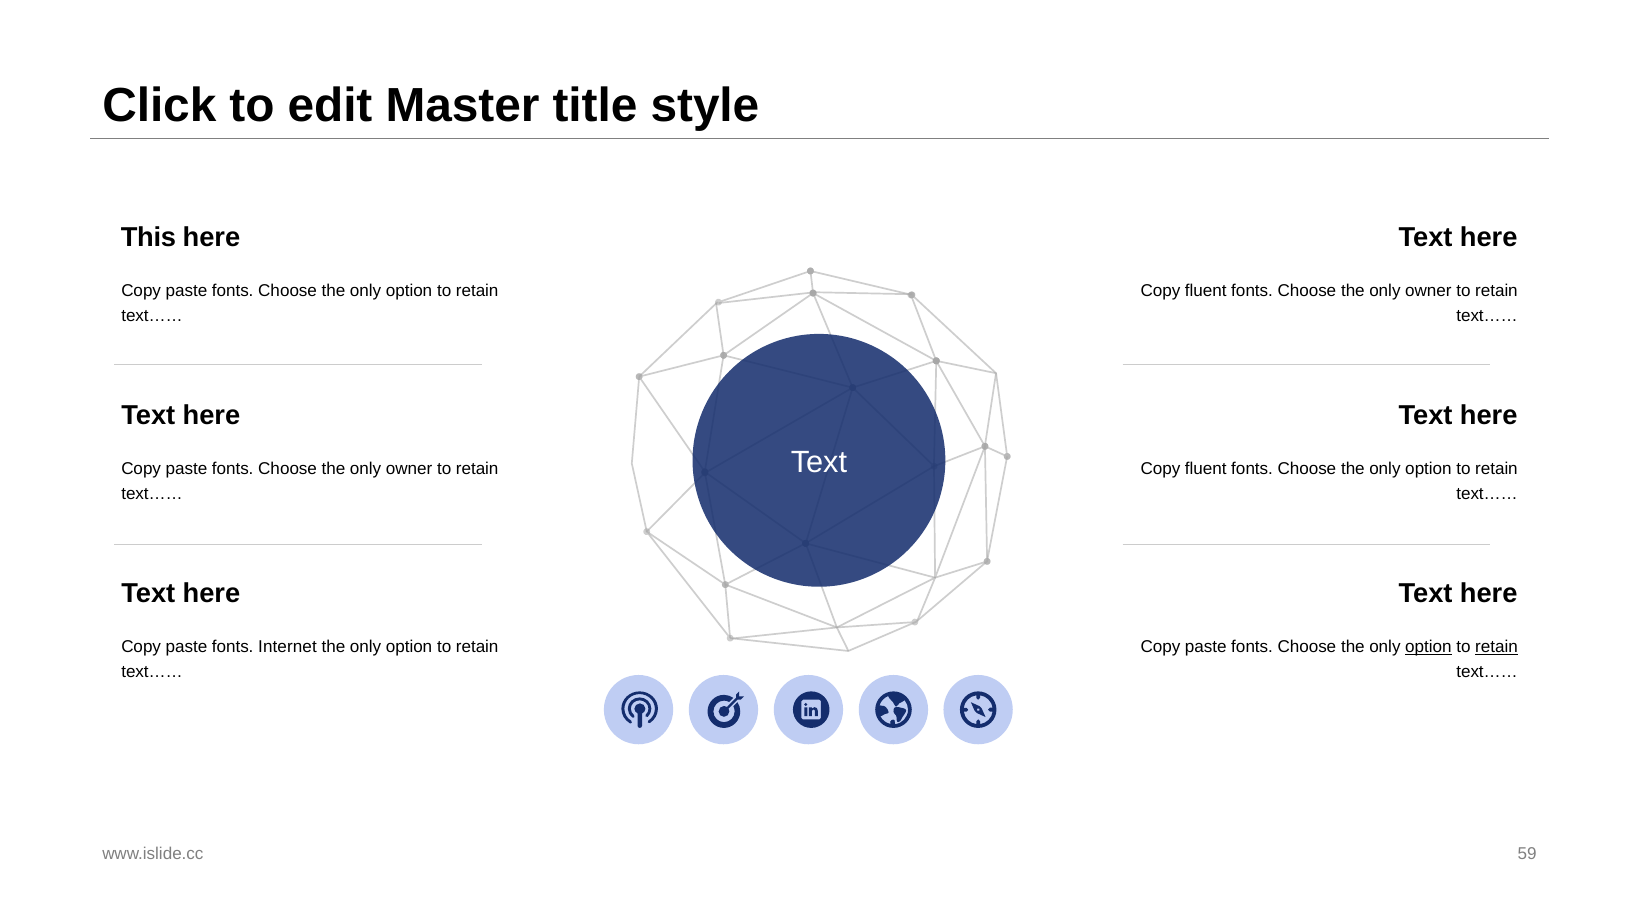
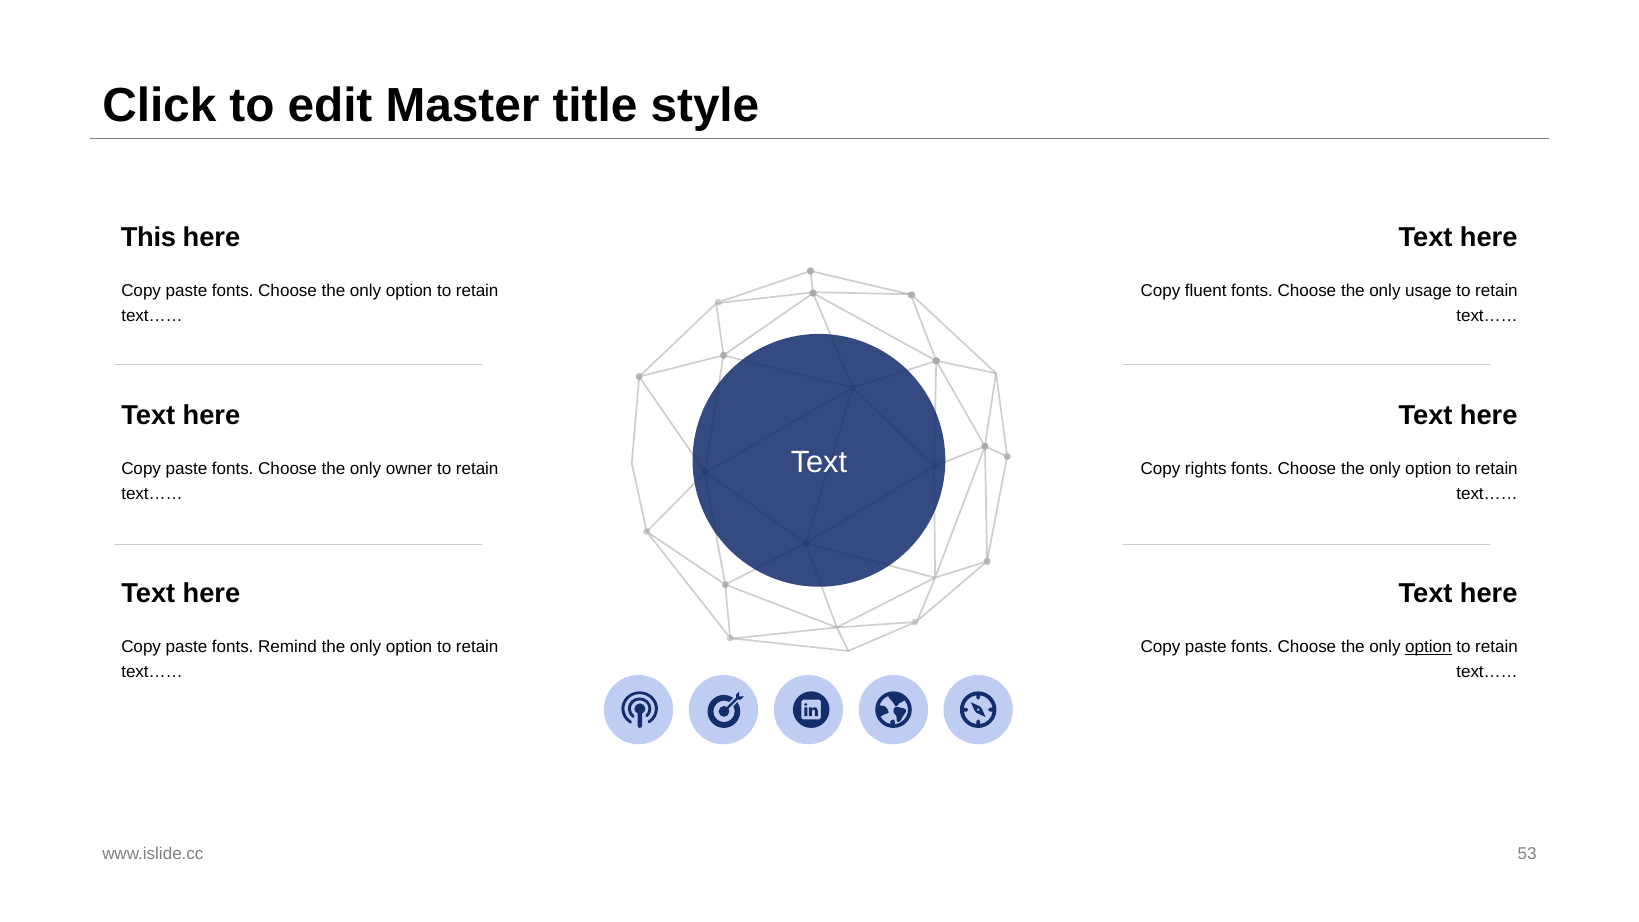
owner at (1428, 291): owner -> usage
fluent at (1206, 469): fluent -> rights
Internet: Internet -> Remind
retain at (1497, 647) underline: present -> none
59: 59 -> 53
